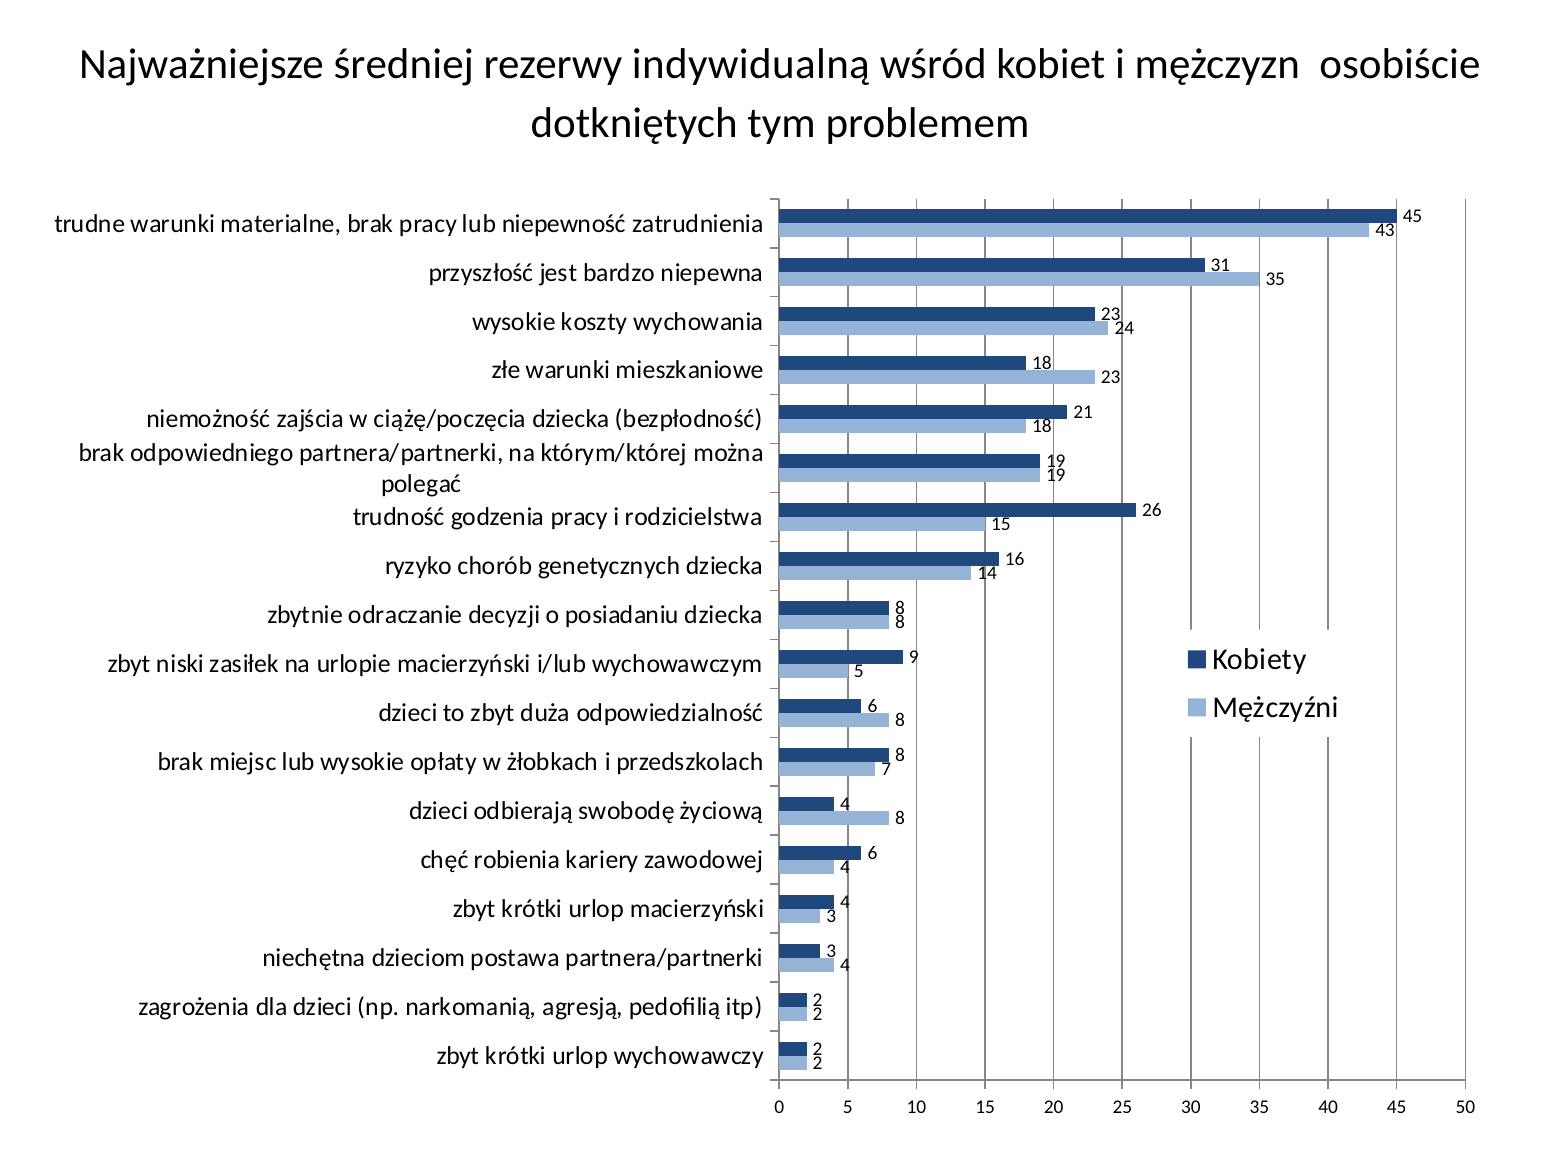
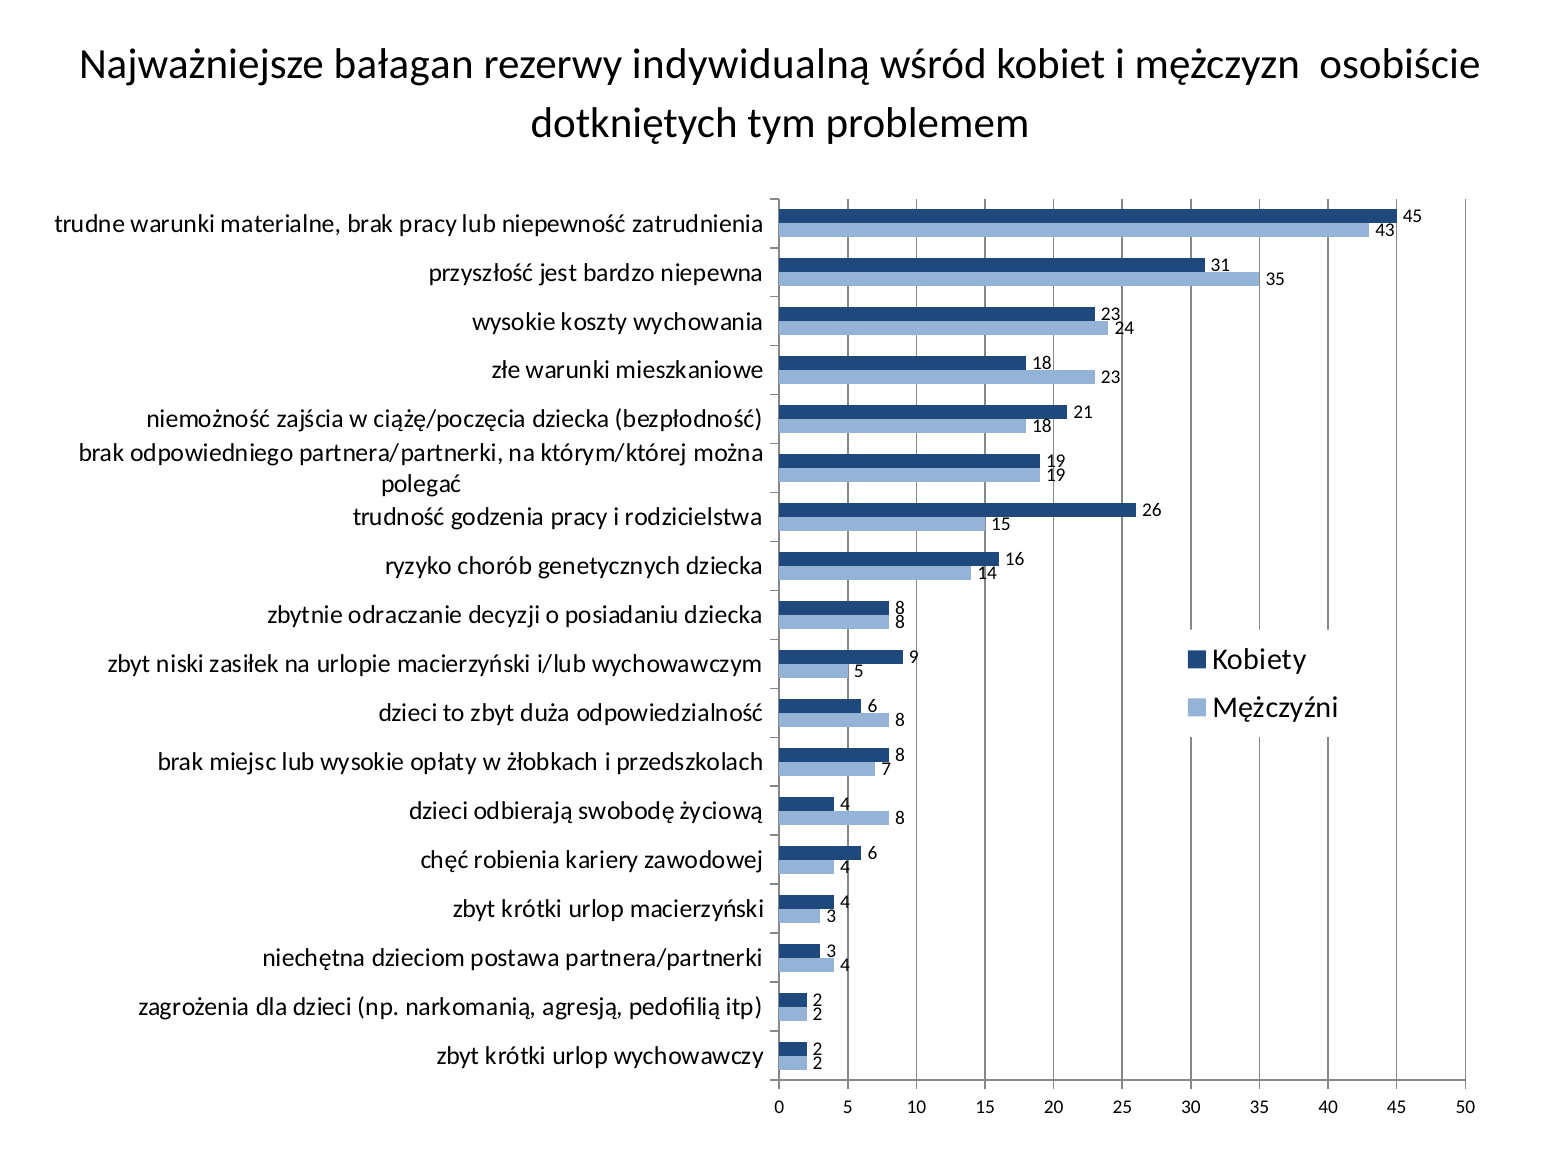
średniej: średniej -> bałagan
